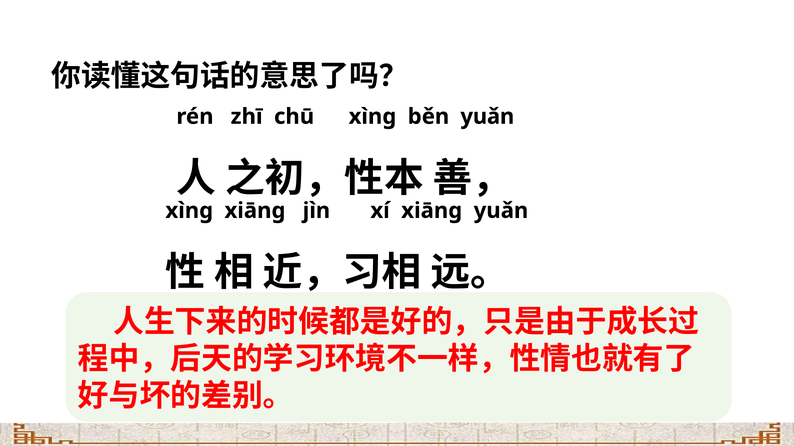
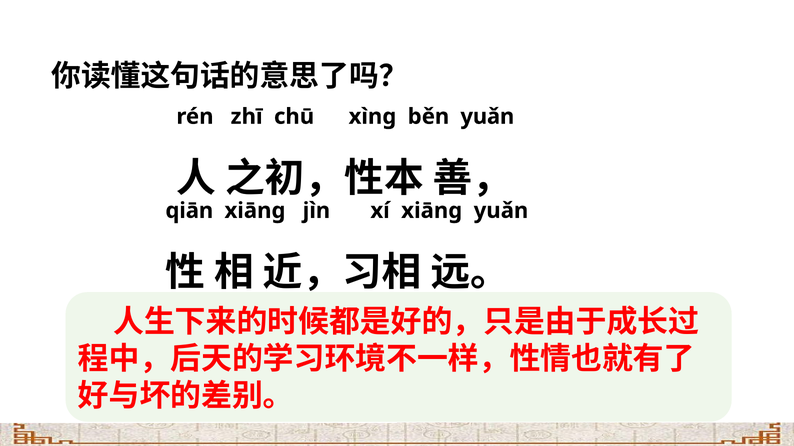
xìng: xìng -> qiān
